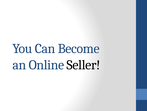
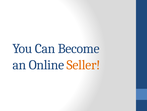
Seller colour: black -> orange
